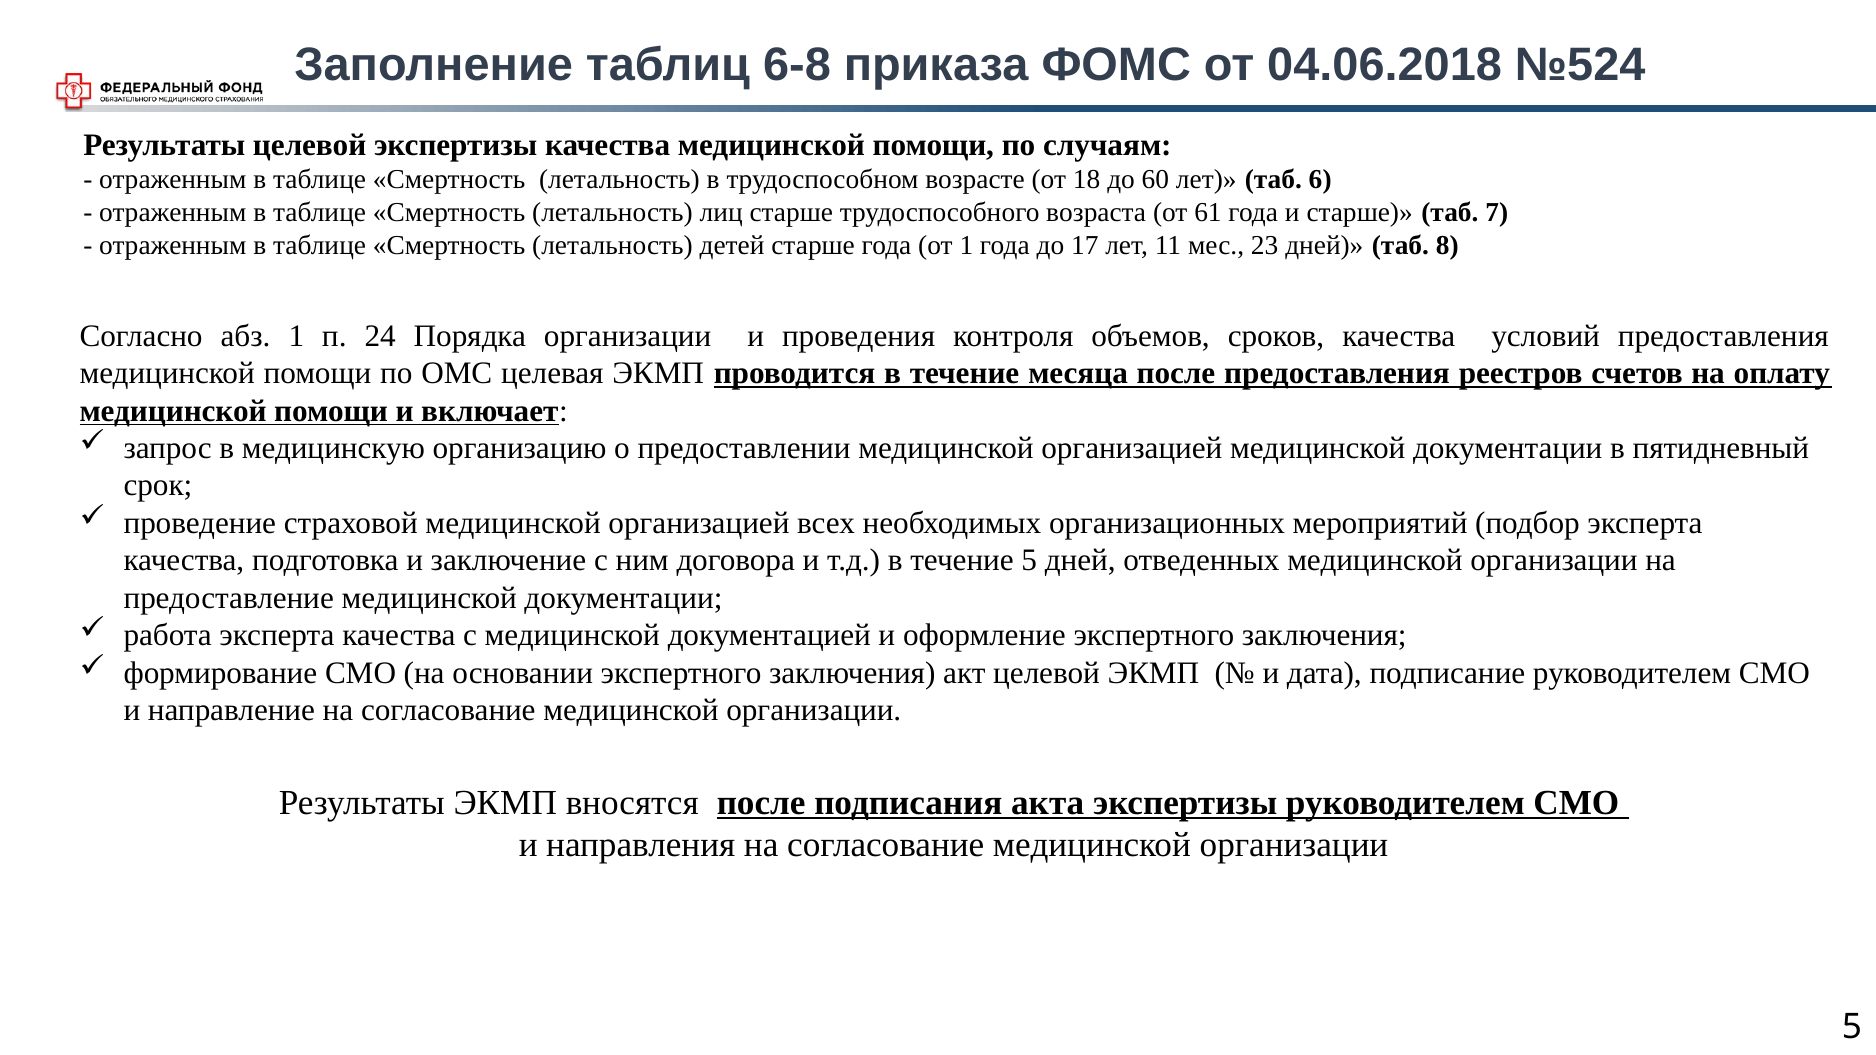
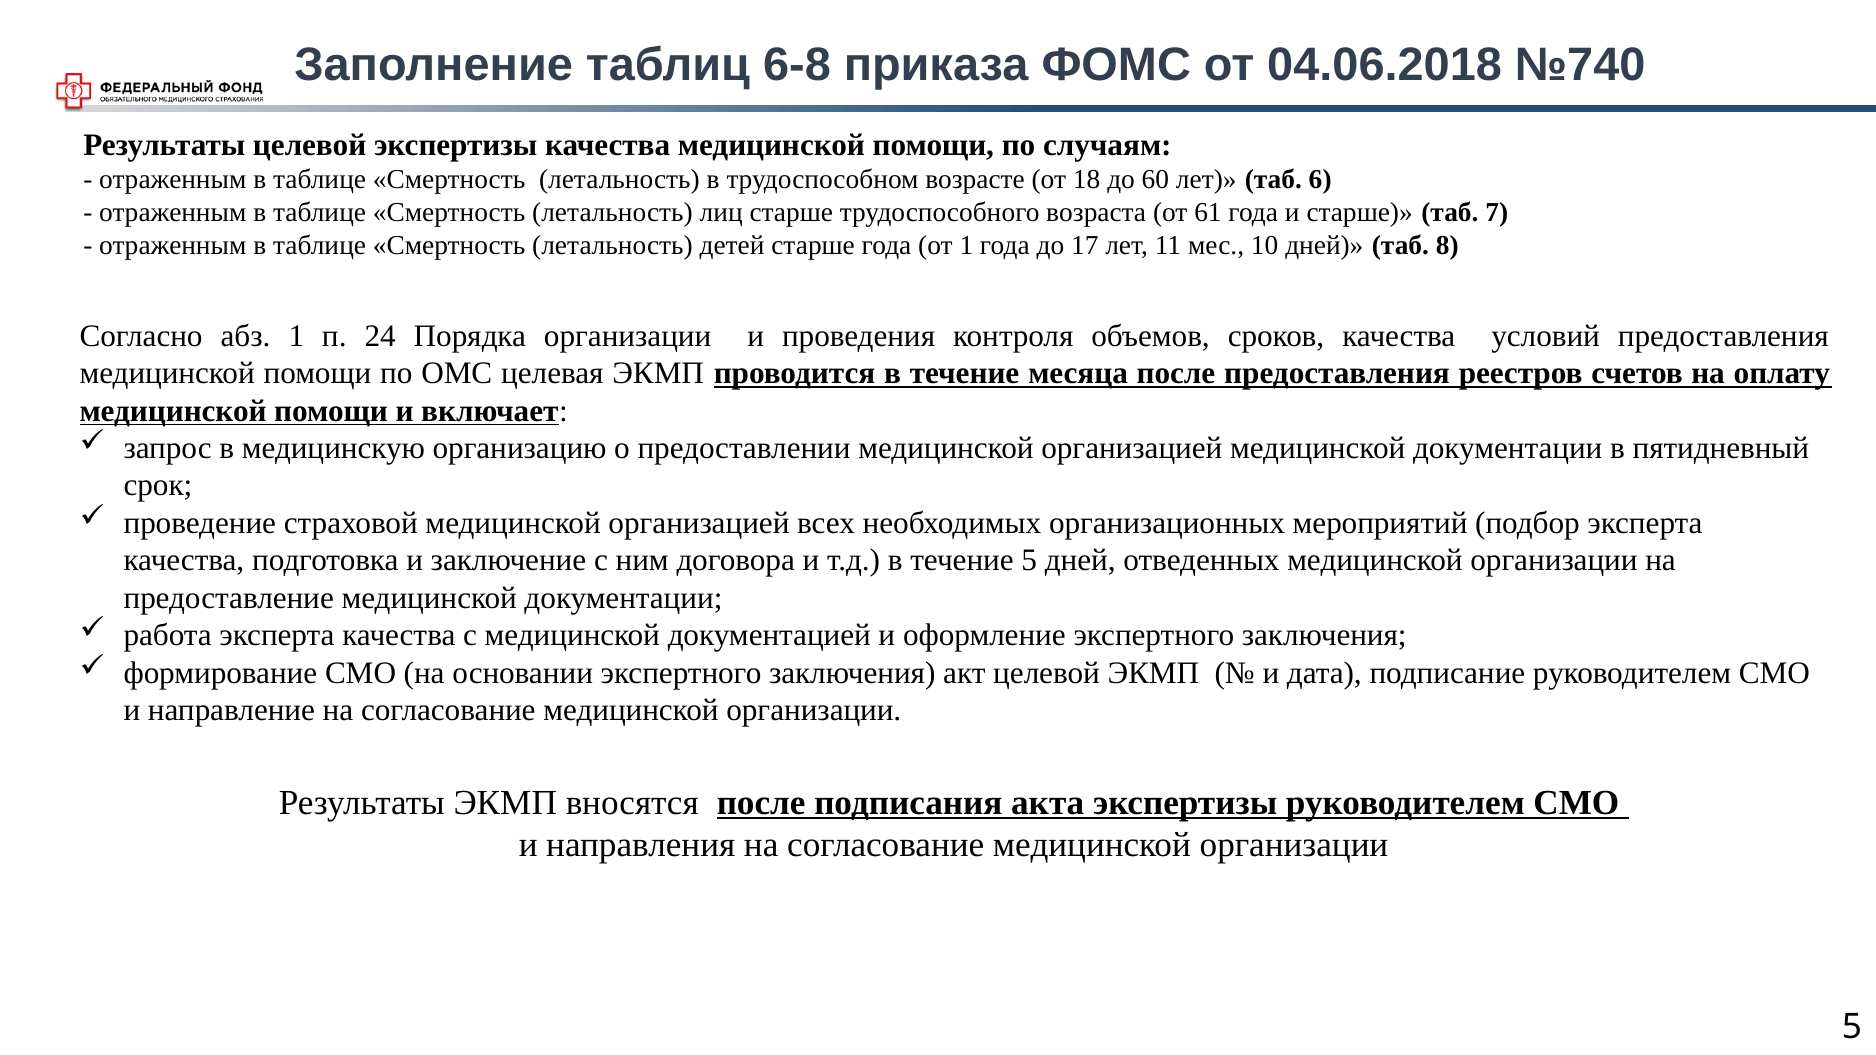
№524: №524 -> №740
23: 23 -> 10
